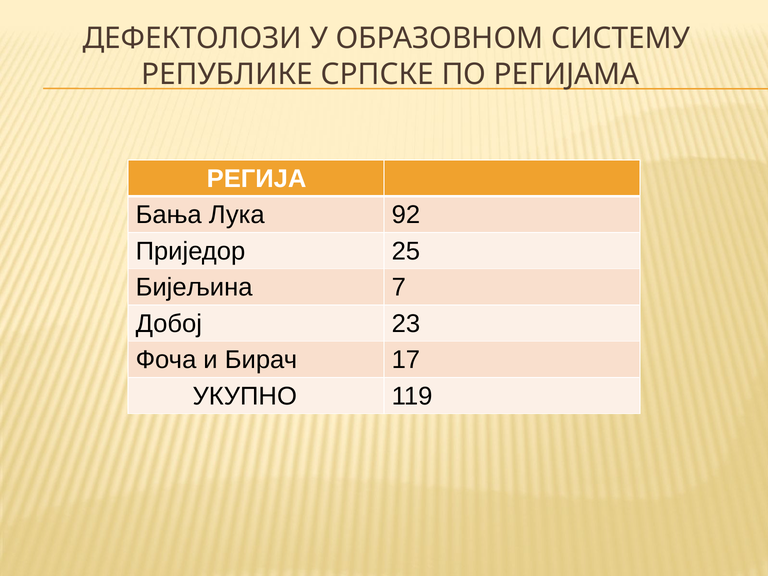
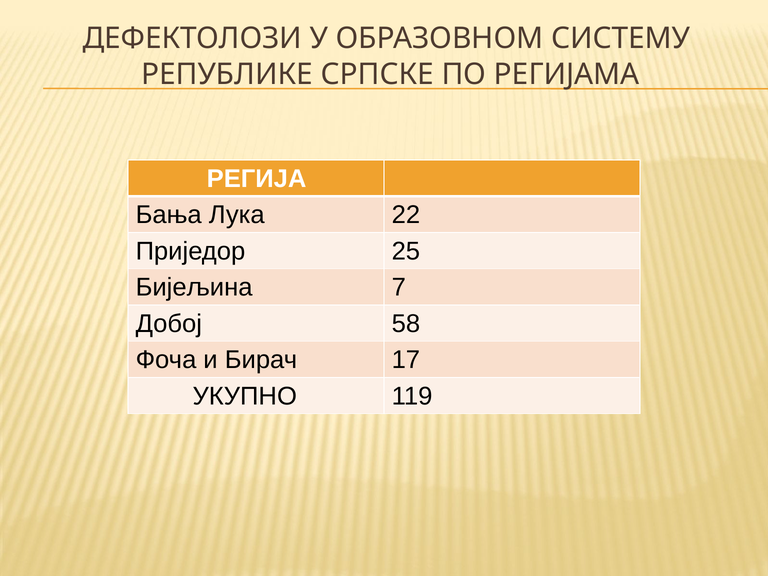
92: 92 -> 22
23: 23 -> 58
